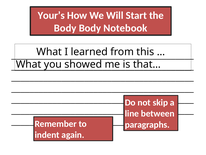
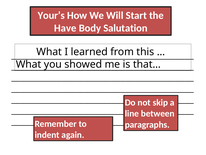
Body at (65, 28): Body -> Have
Notebook: Notebook -> Salutation
